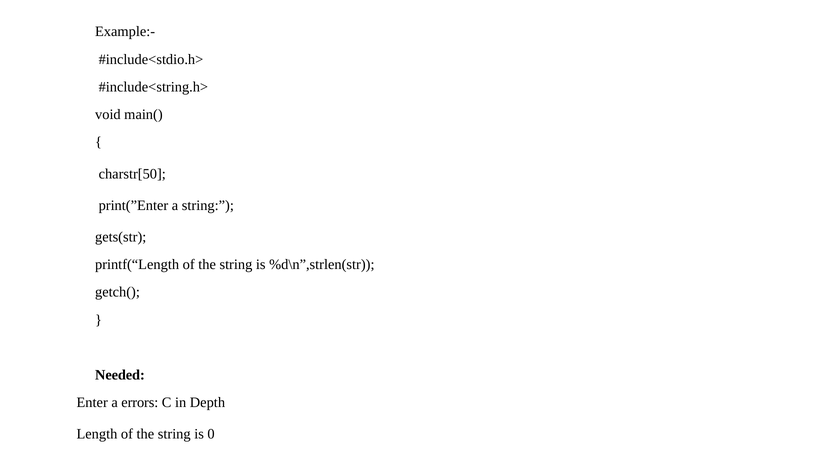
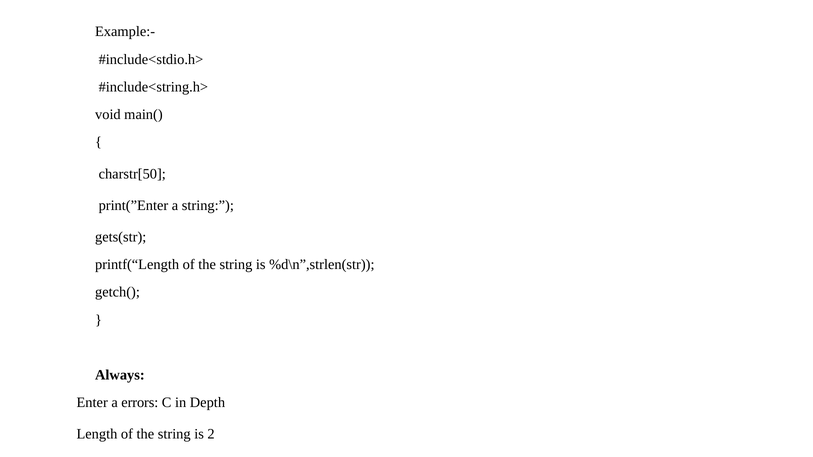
Needed: Needed -> Always
0: 0 -> 2
